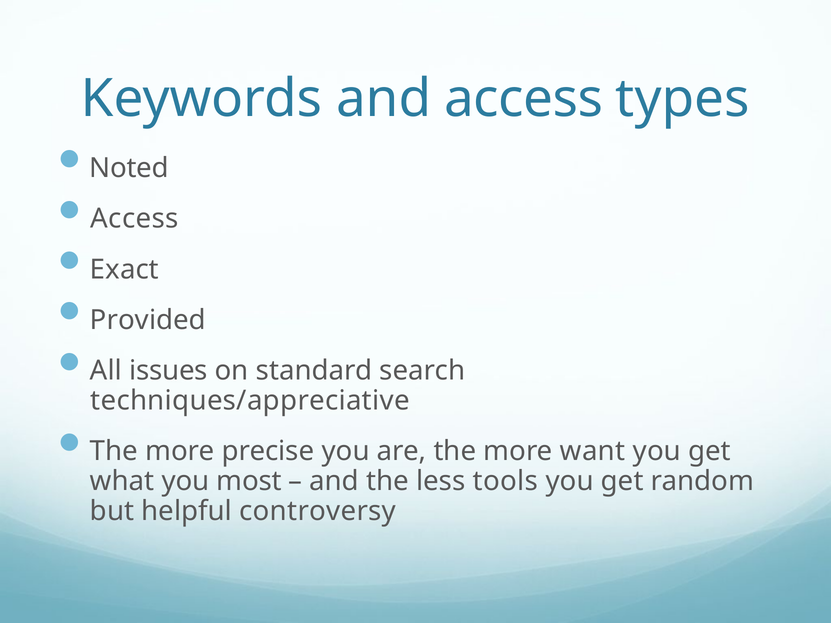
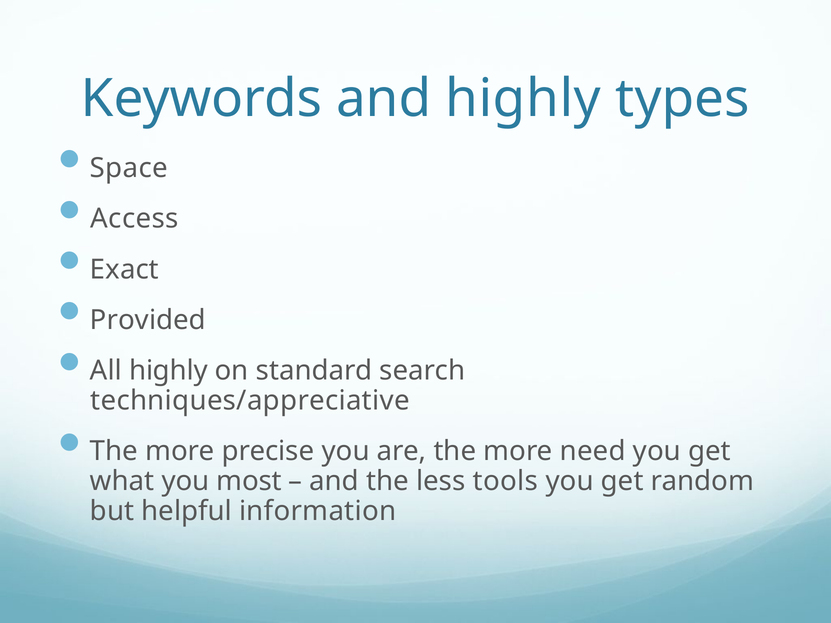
and access: access -> highly
Noted: Noted -> Space
All issues: issues -> highly
want: want -> need
controversy: controversy -> information
